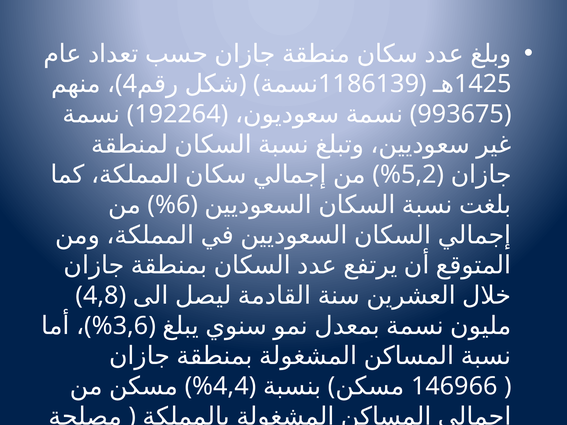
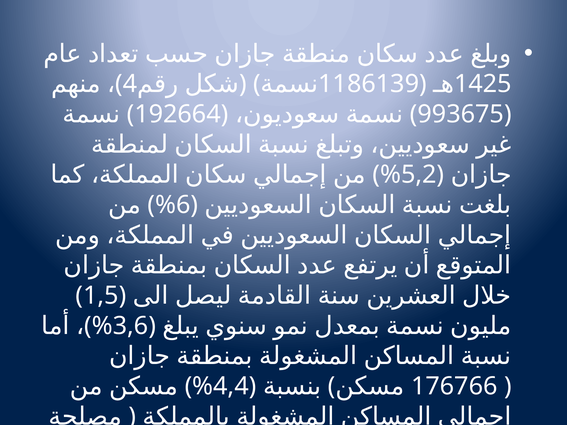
192264: 192264 -> 192664
4,8: 4,8 -> 1,5
146966: 146966 -> 176766
